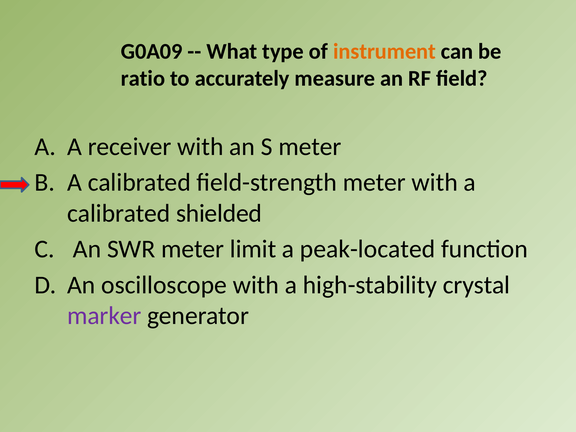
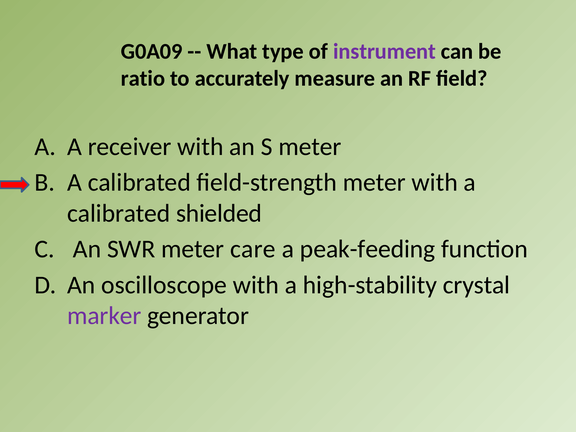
instrument colour: orange -> purple
limit: limit -> care
peak-located: peak-located -> peak-feeding
